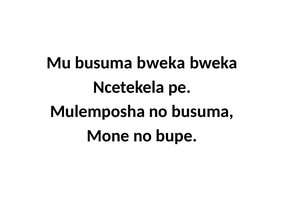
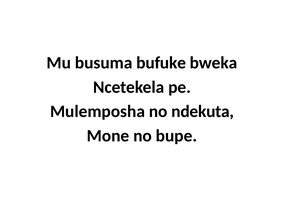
busuma bweka: bweka -> bufuke
no busuma: busuma -> ndekuta
